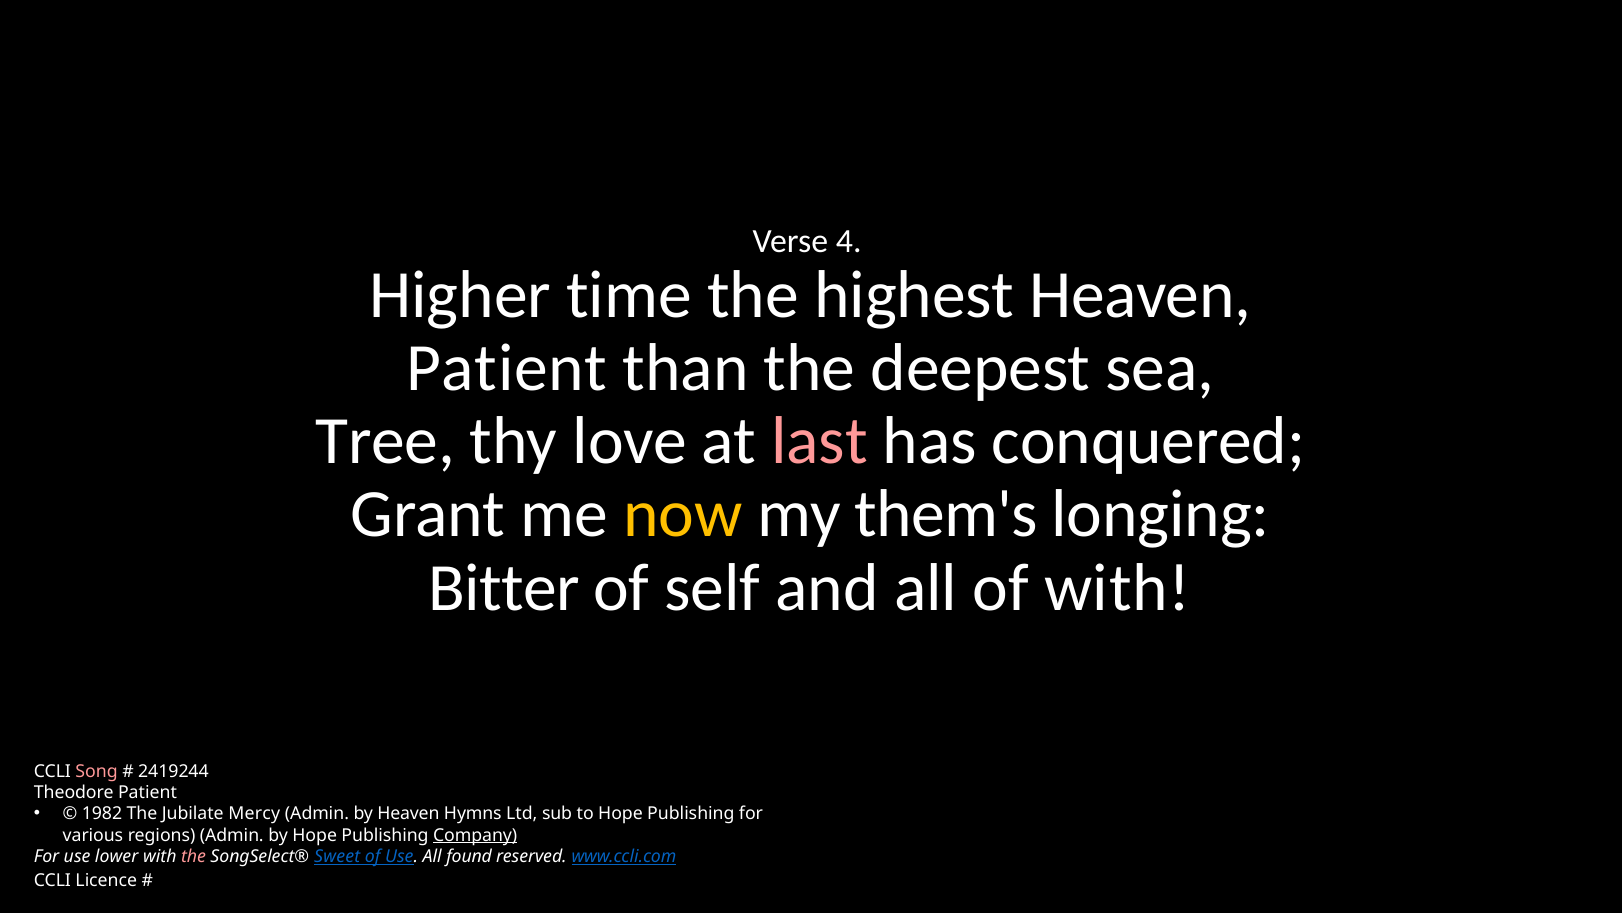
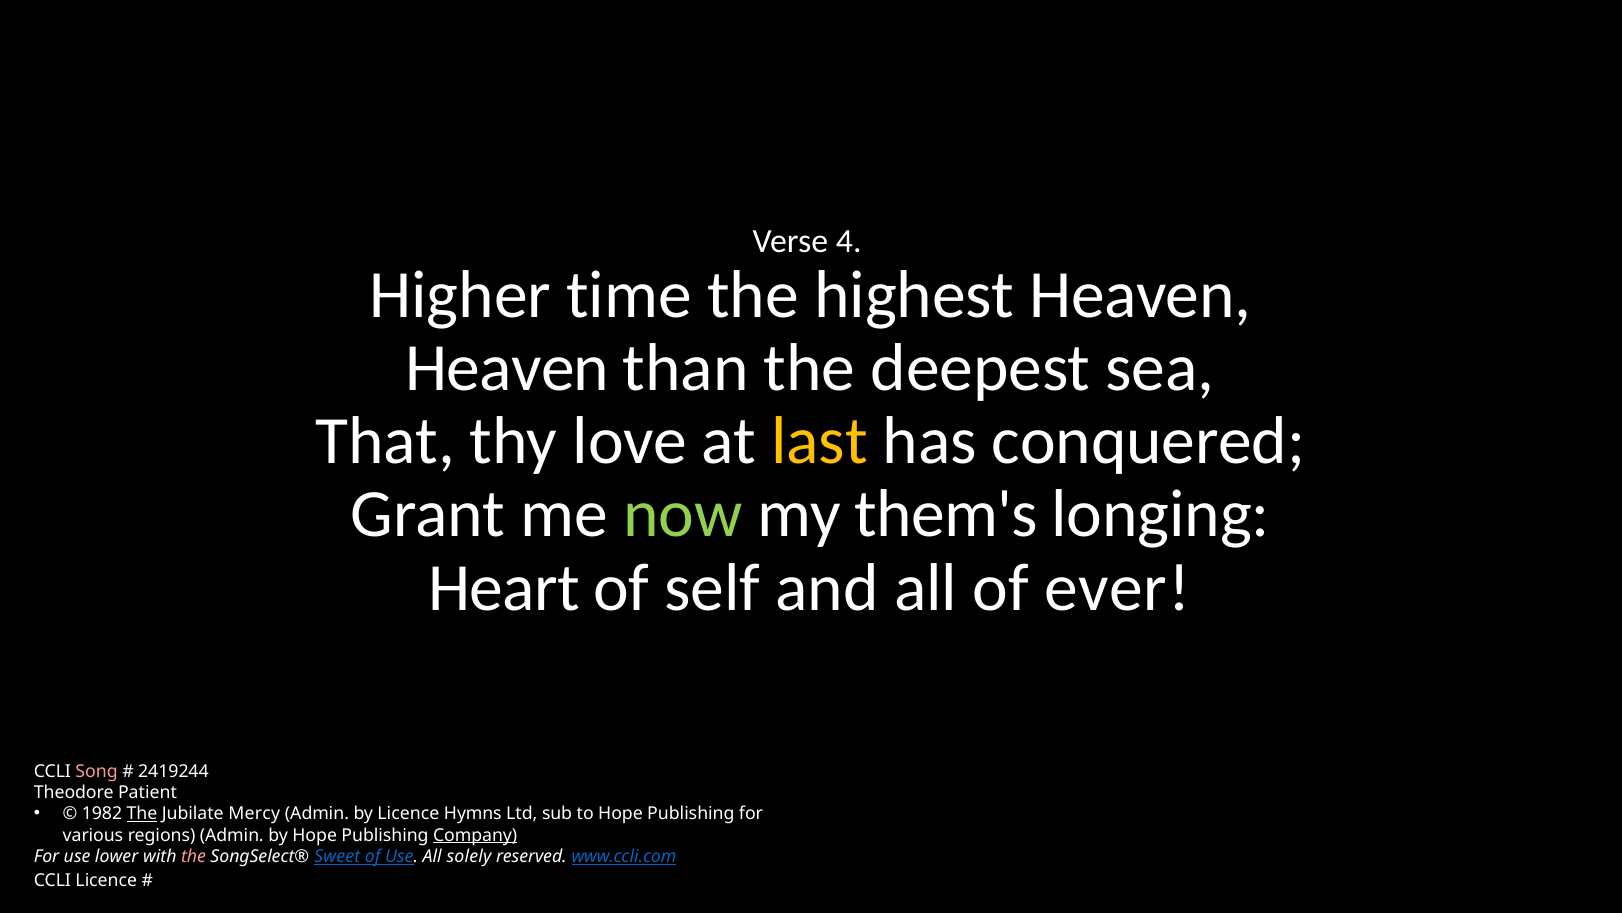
Patient at (507, 368): Patient -> Heaven
Tree: Tree -> That
last colour: pink -> yellow
now colour: yellow -> light green
Bitter: Bitter -> Heart
of with: with -> ever
The at (142, 813) underline: none -> present
by Heaven: Heaven -> Licence
found: found -> solely
